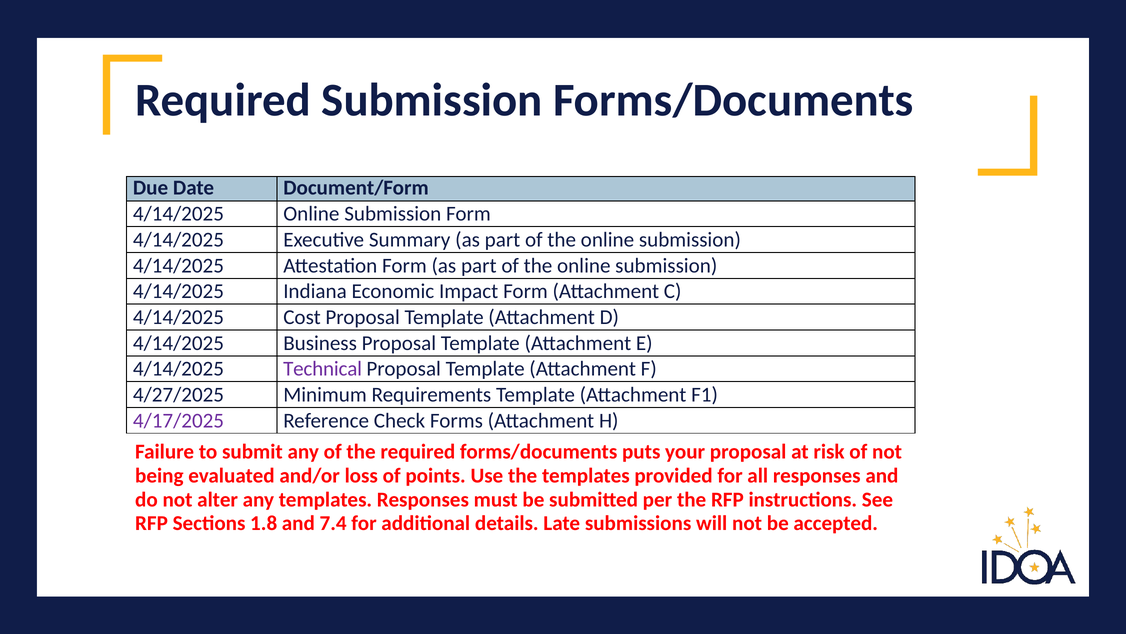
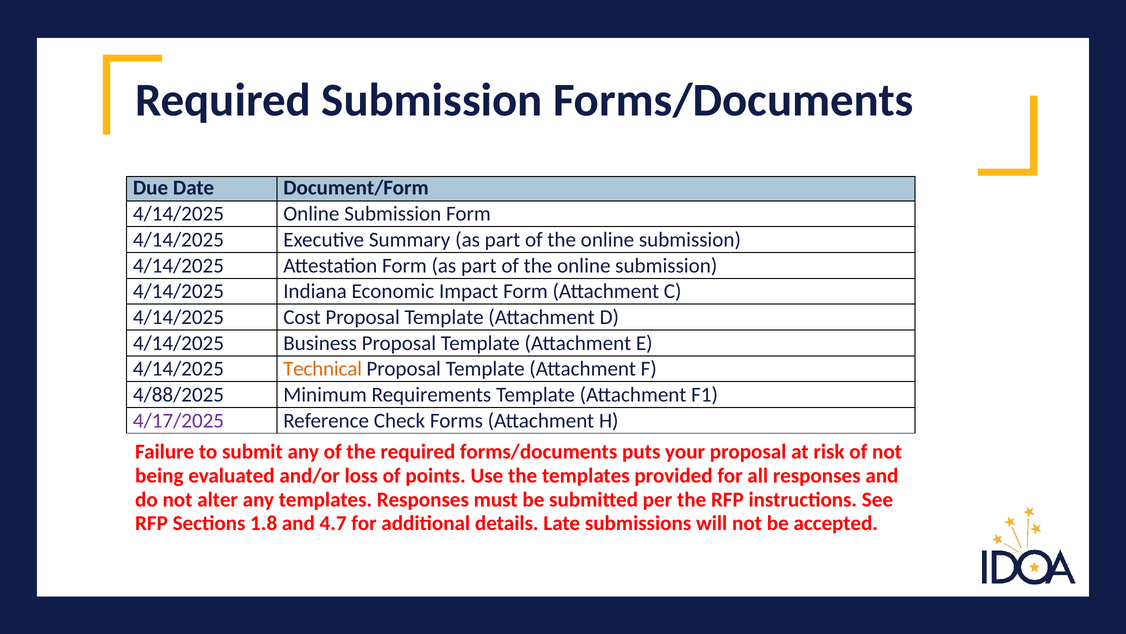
Technical colour: purple -> orange
4/27/2025: 4/27/2025 -> 4/88/2025
7.4: 7.4 -> 4.7
